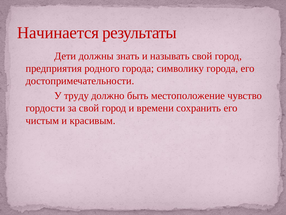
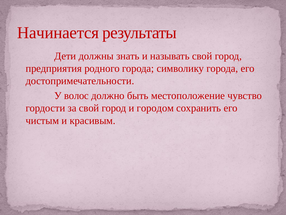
труду: труду -> волос
времени: времени -> городом
